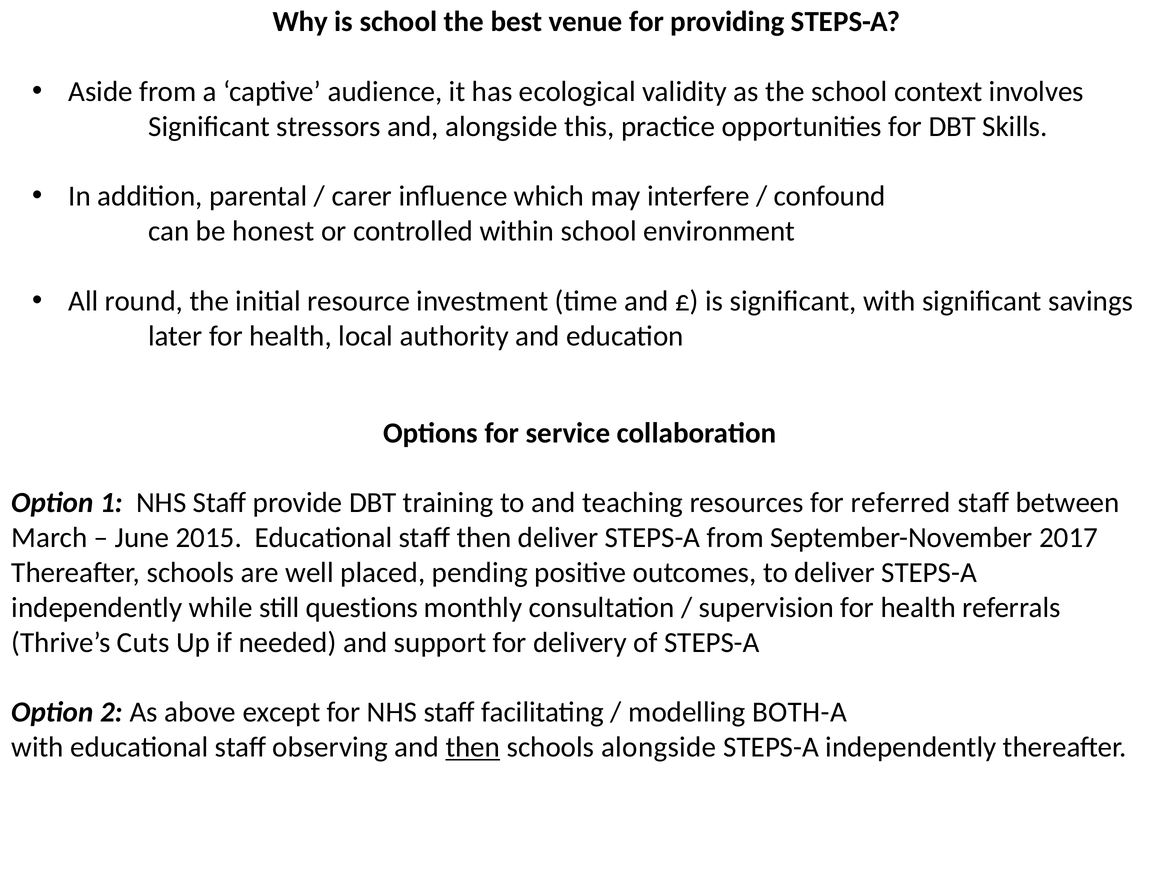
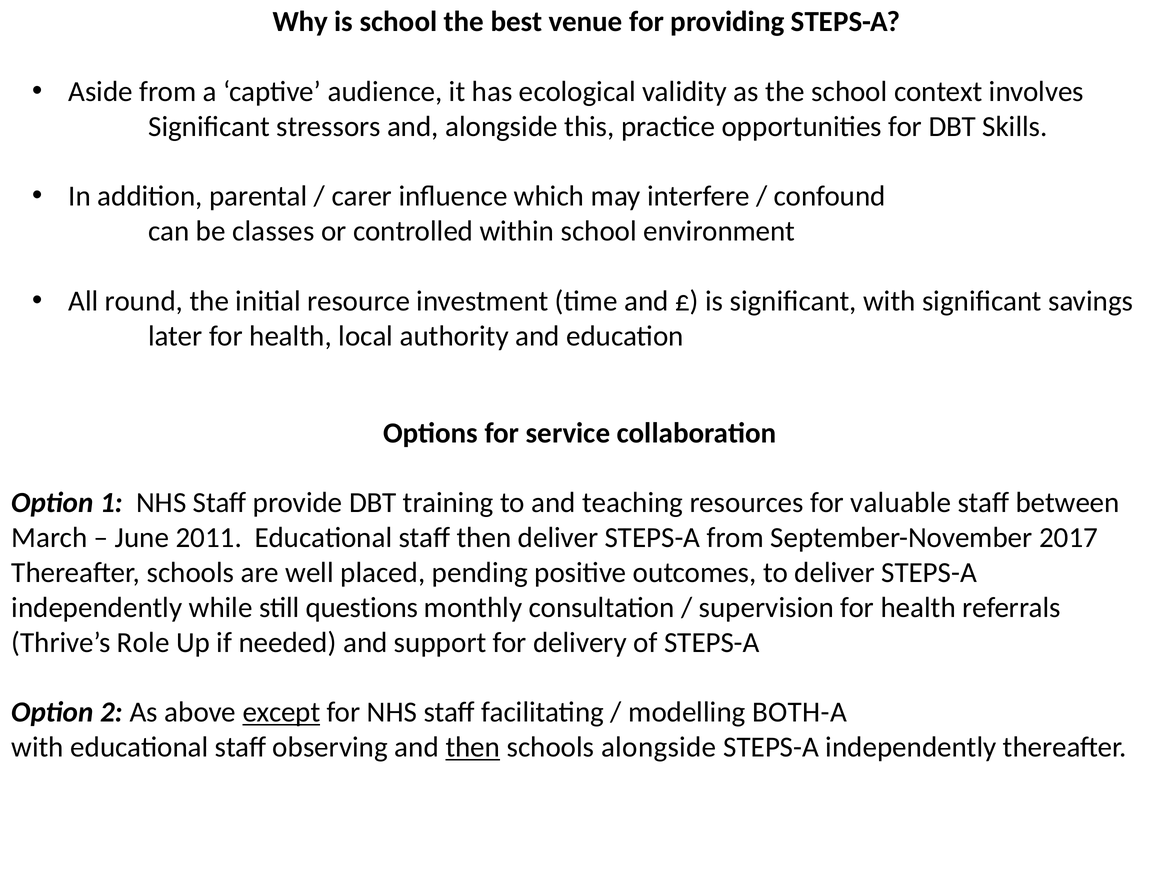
honest: honest -> classes
referred: referred -> valuable
2015: 2015 -> 2011
Cuts: Cuts -> Role
except underline: none -> present
